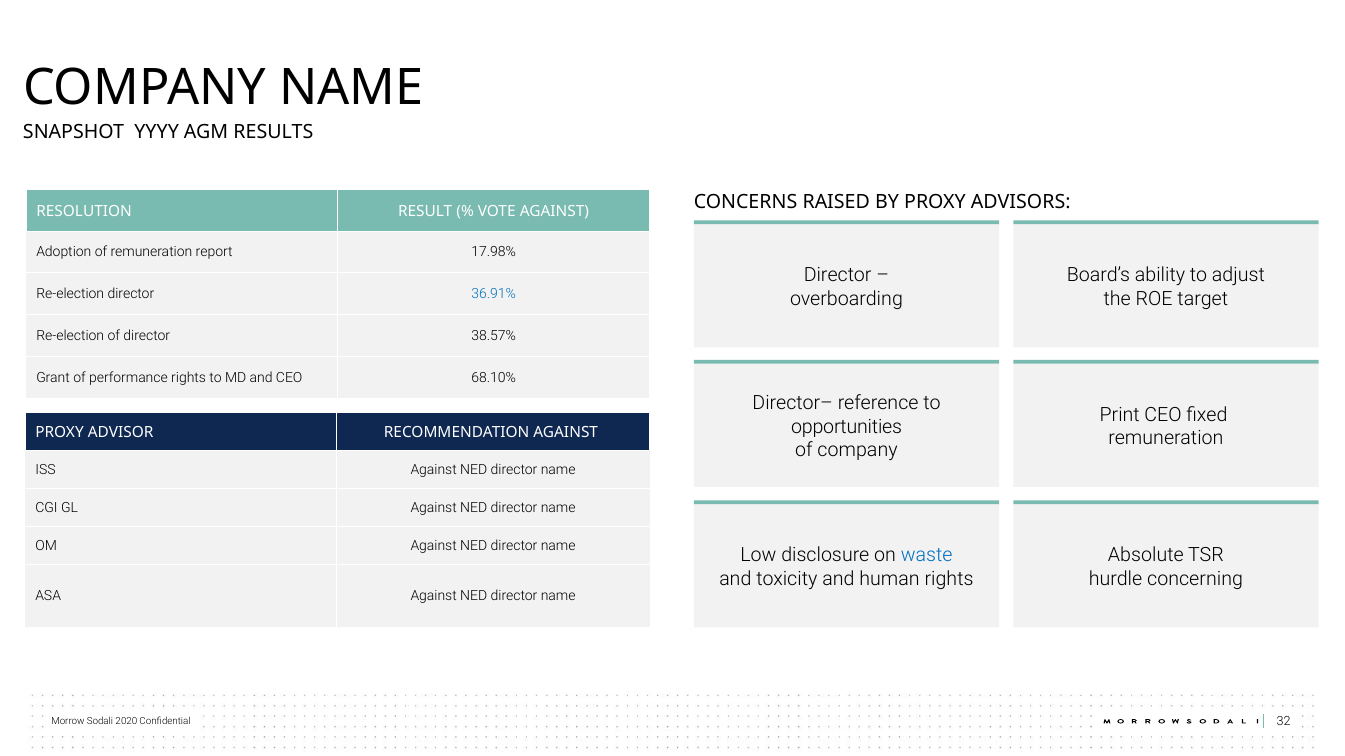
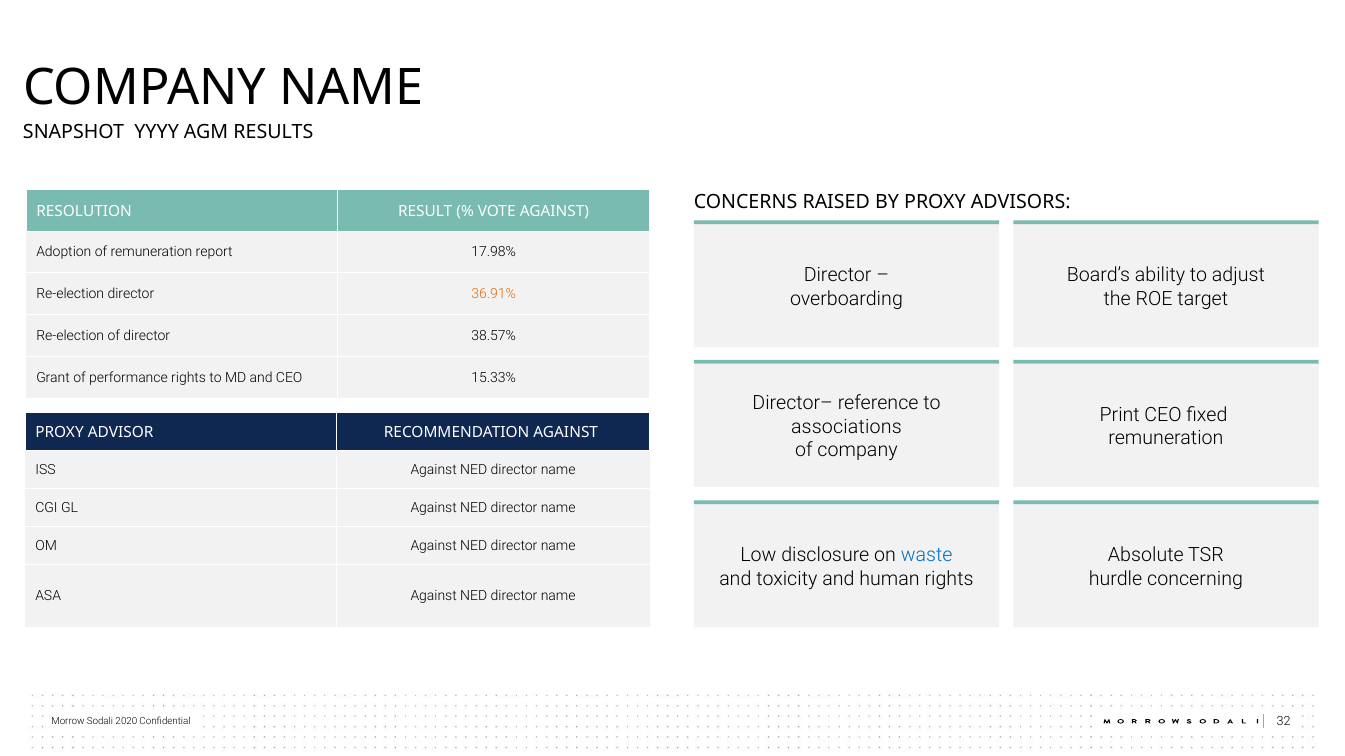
36.91% colour: blue -> orange
68.10%: 68.10% -> 15.33%
opportunities: opportunities -> associations
